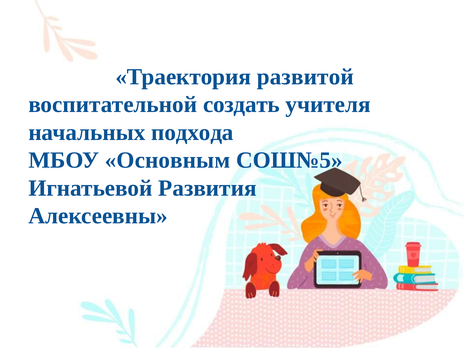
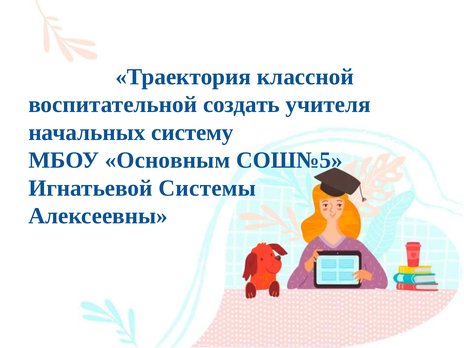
развитой: развитой -> классной
подхода: подхода -> систему
Развития: Развития -> Системы
